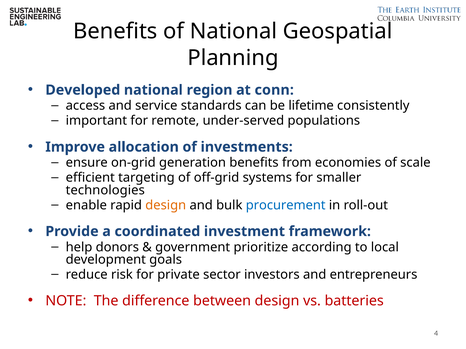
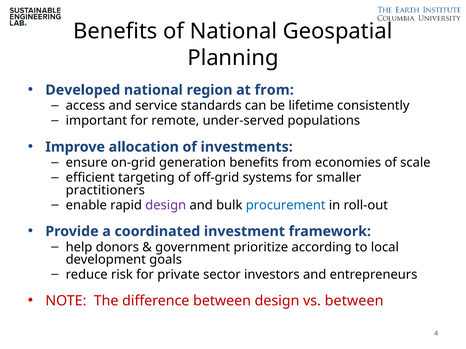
at conn: conn -> from
technologies: technologies -> practitioners
design at (166, 205) colour: orange -> purple
vs batteries: batteries -> between
